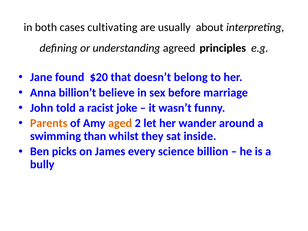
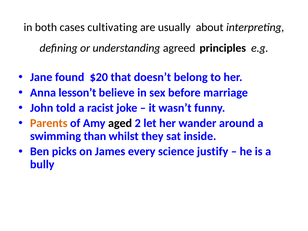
billion’t: billion’t -> lesson’t
aged colour: orange -> black
billion: billion -> justify
